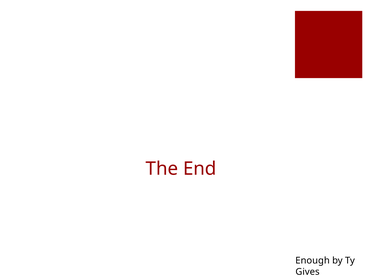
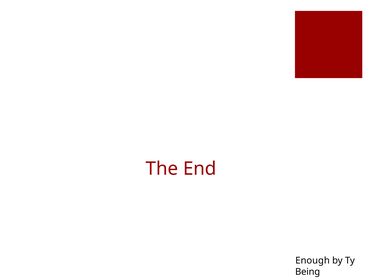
Gives: Gives -> Being
